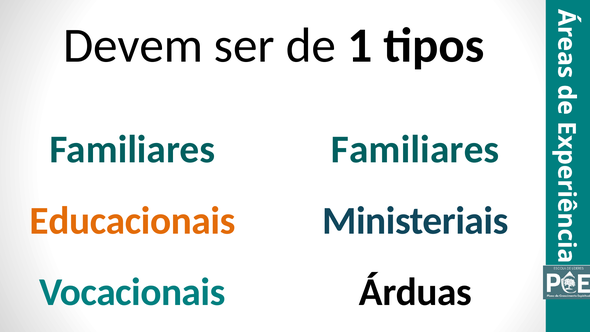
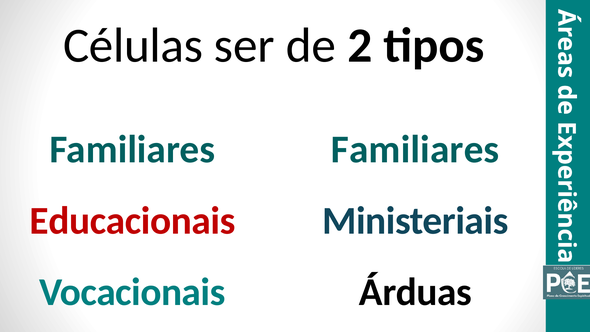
Devem: Devem -> Células
1: 1 -> 2
Educacionais colour: orange -> red
